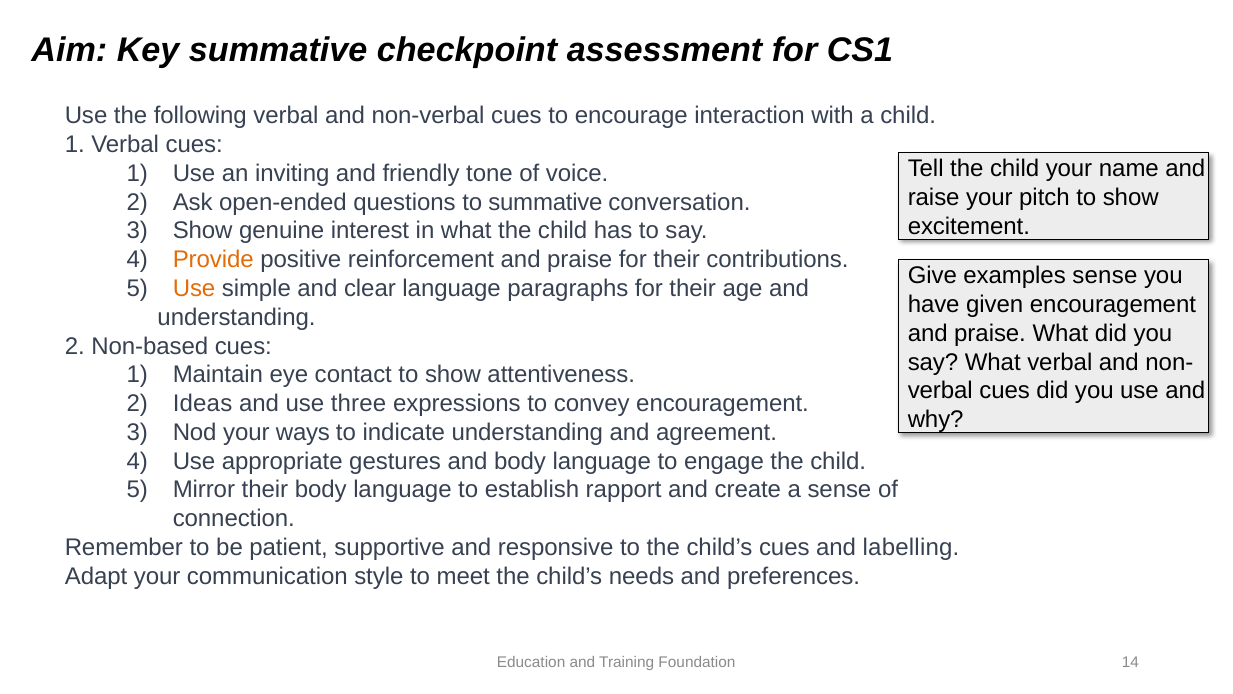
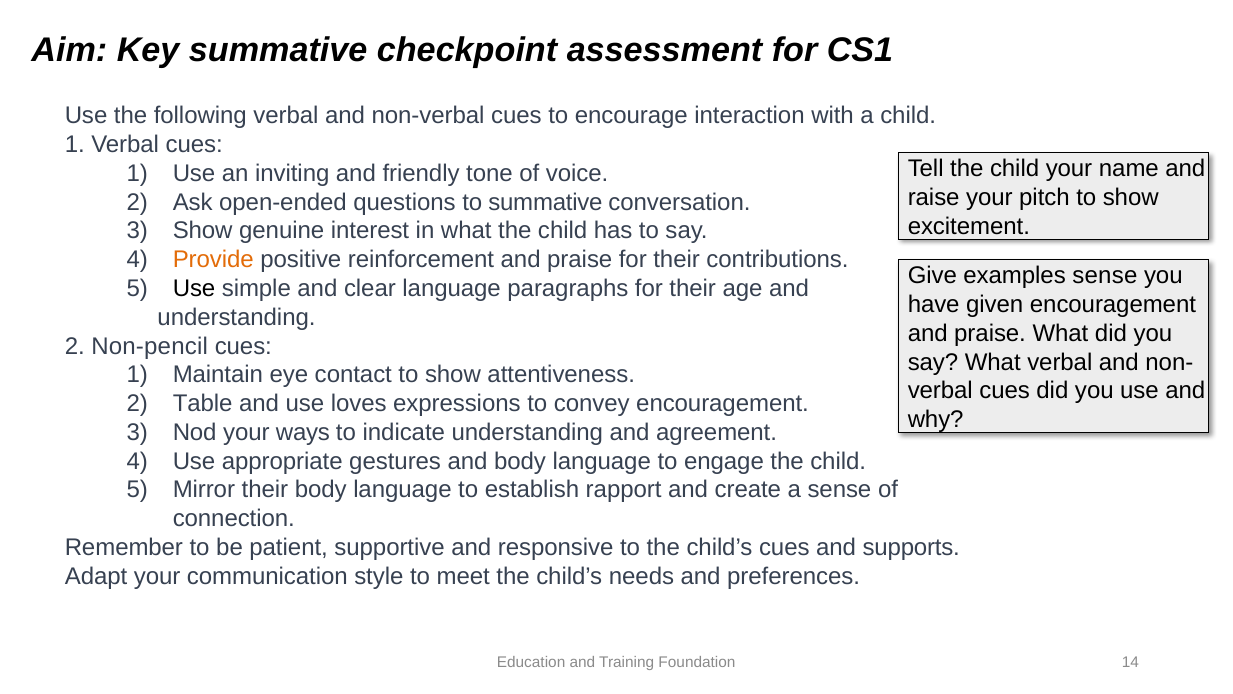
Use at (194, 288) colour: orange -> black
Non-based: Non-based -> Non-pencil
Ideas: Ideas -> Table
three: three -> loves
labelling: labelling -> supports
